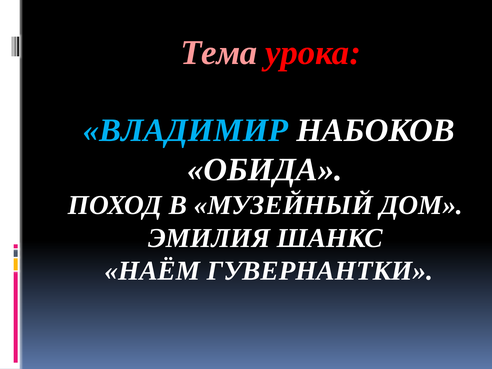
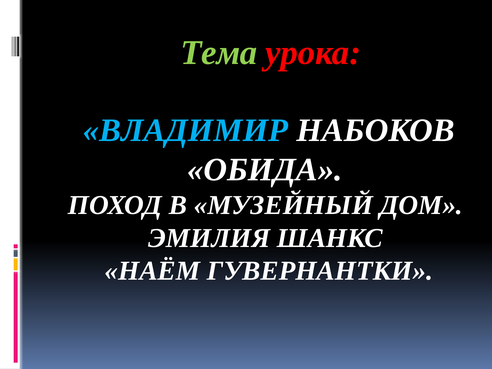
Тема colour: pink -> light green
